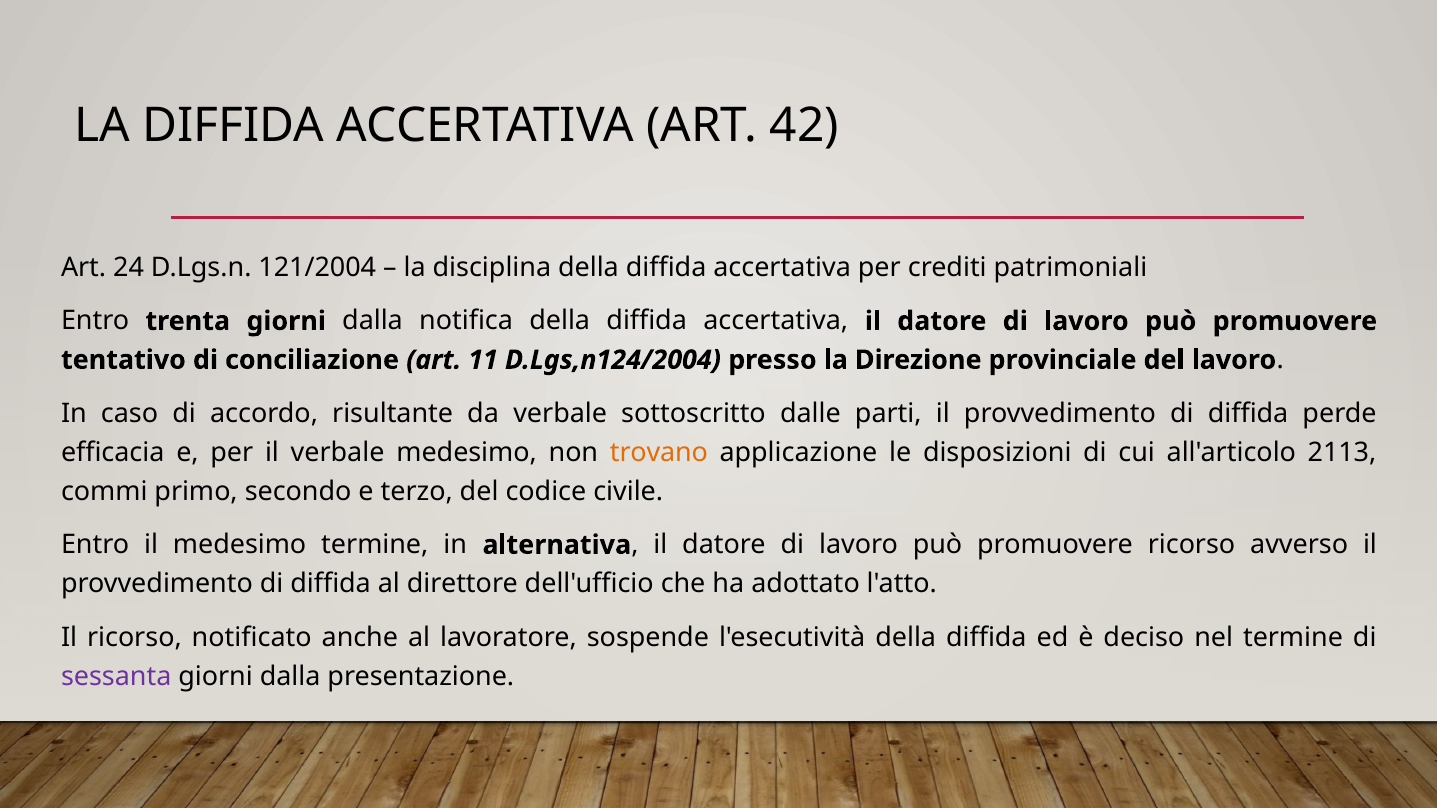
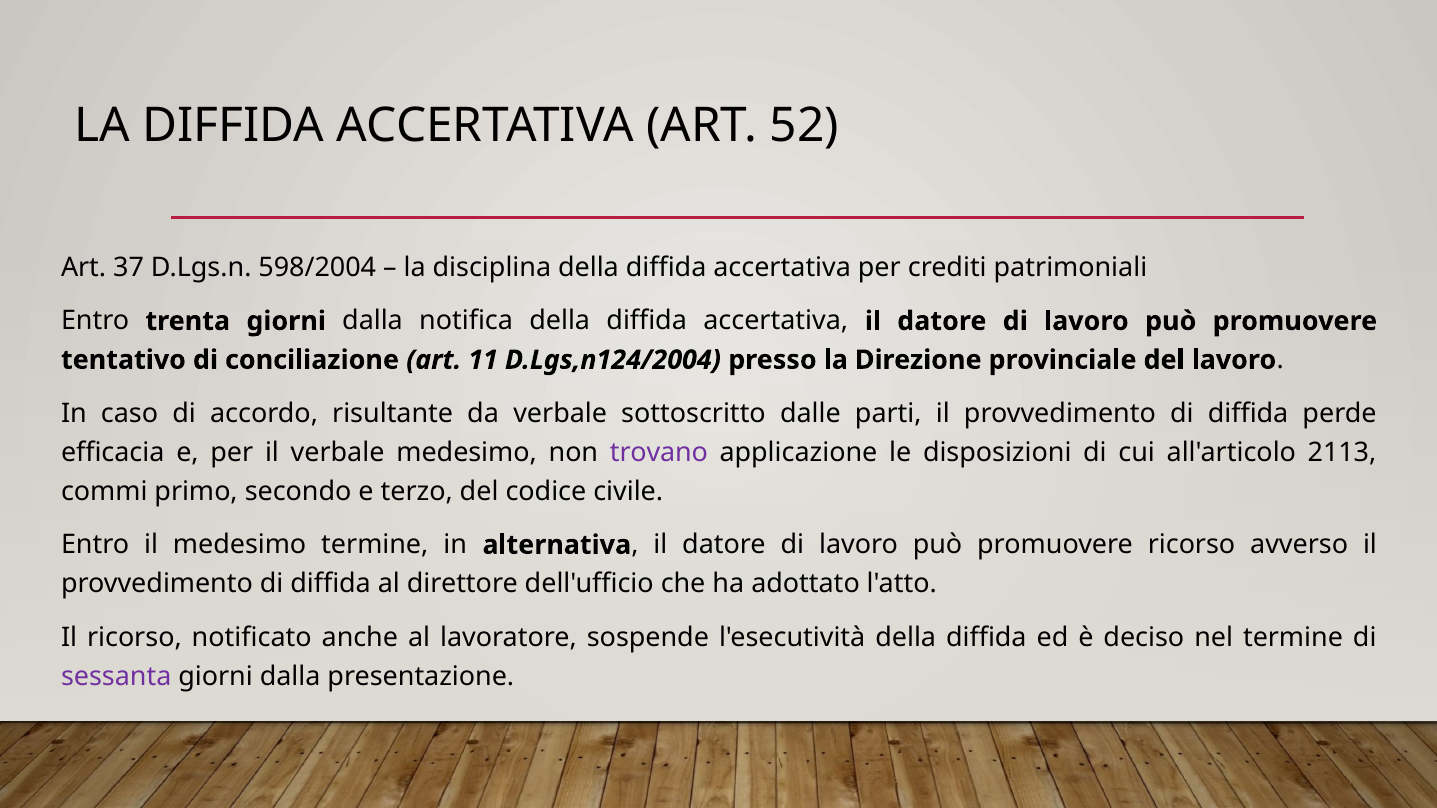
42: 42 -> 52
24: 24 -> 37
121/2004: 121/2004 -> 598/2004
trovano colour: orange -> purple
